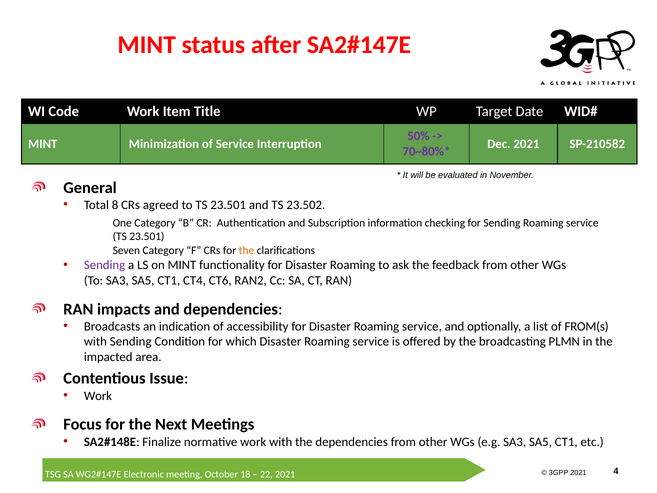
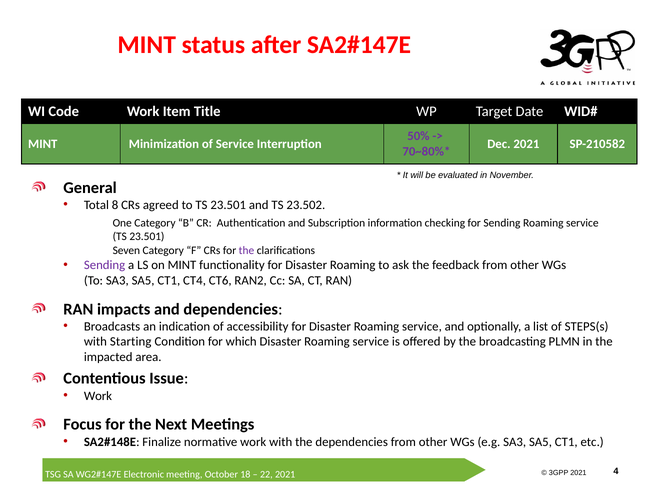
the at (246, 250) colour: orange -> purple
FROM(s: FROM(s -> STEPS(s
with Sending: Sending -> Starting
